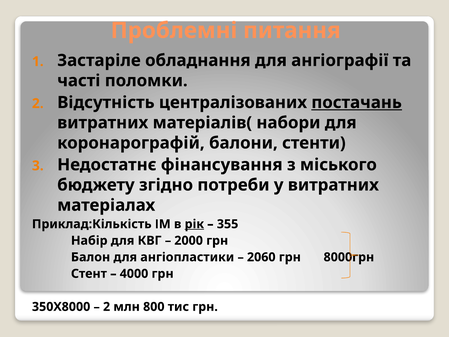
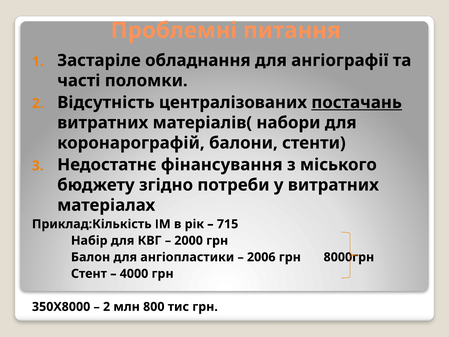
рік underline: present -> none
355: 355 -> 715
2060: 2060 -> 2006
